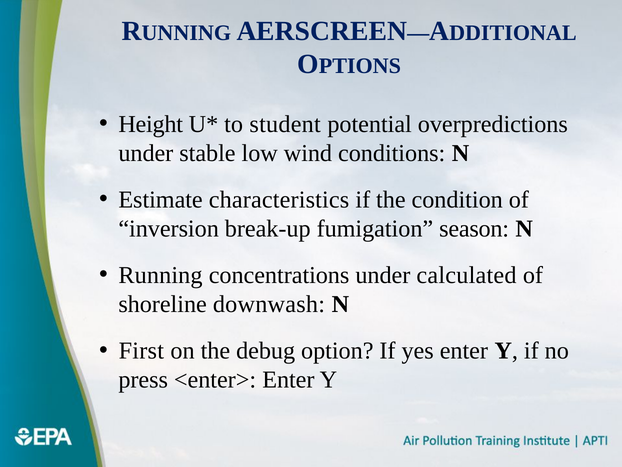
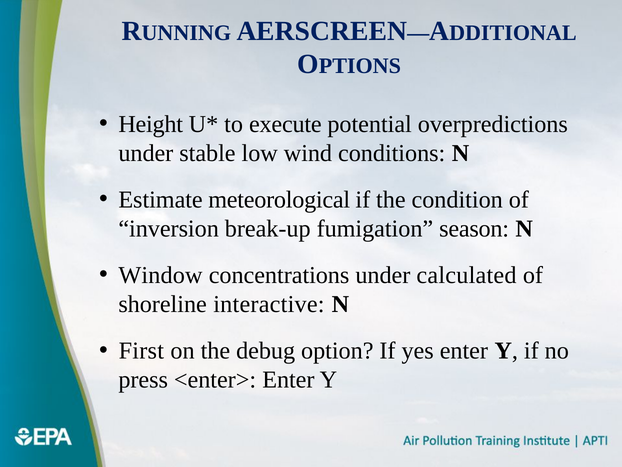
student: student -> execute
characteristics: characteristics -> meteorological
Running: Running -> Window
downwash: downwash -> interactive
